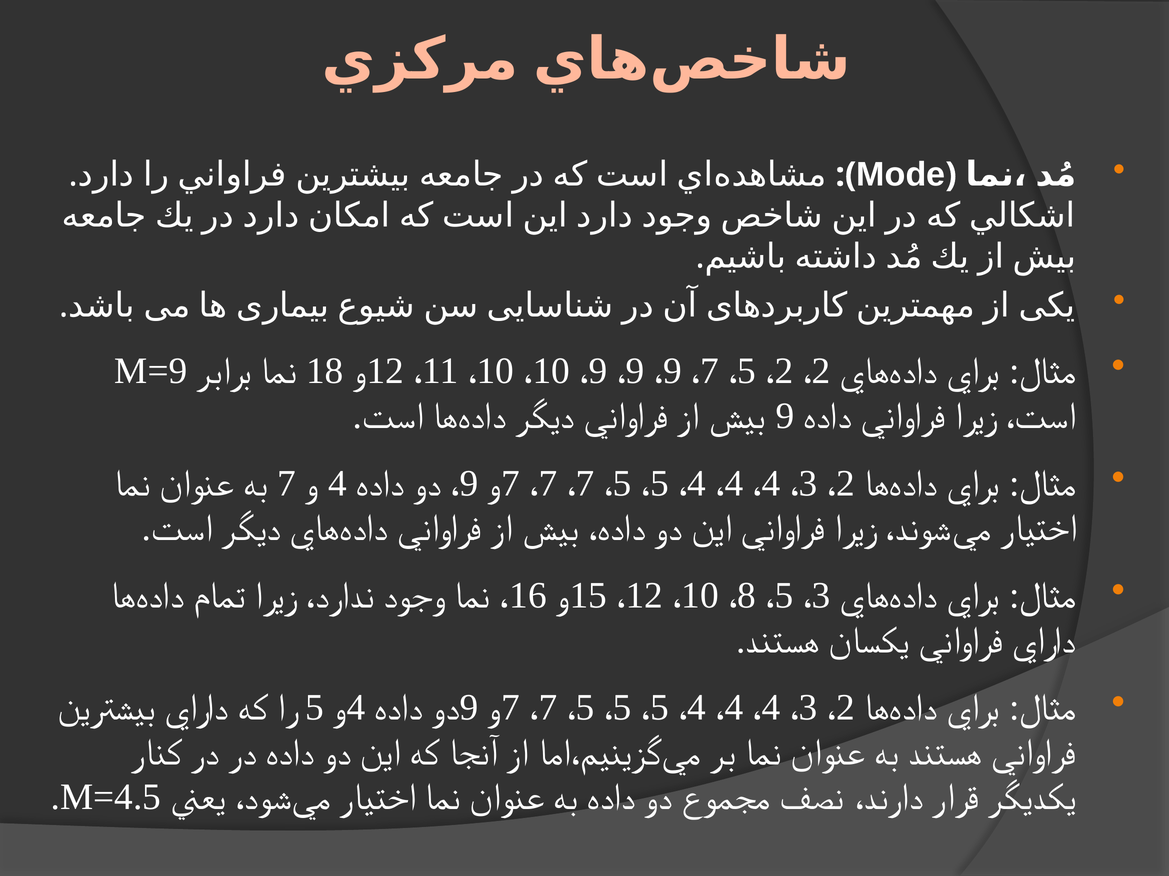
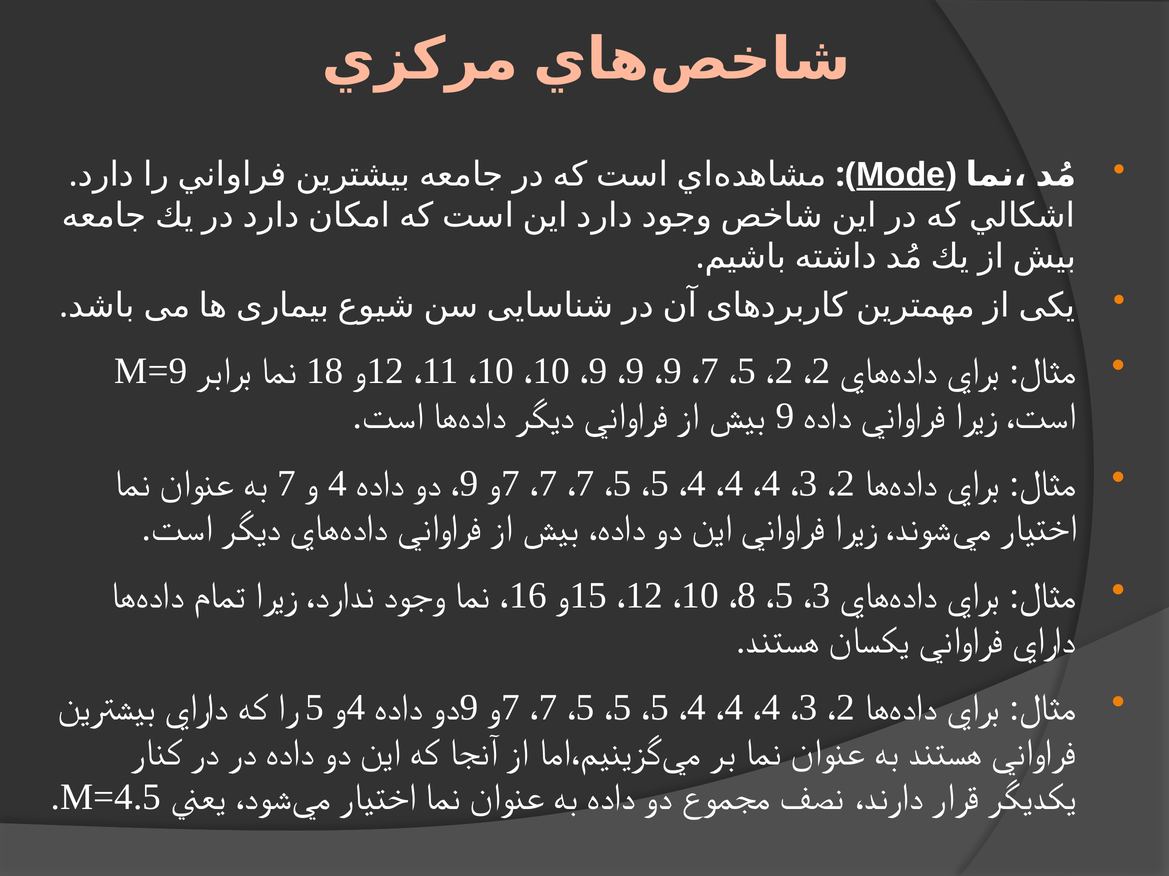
Mode underline: none -> present
